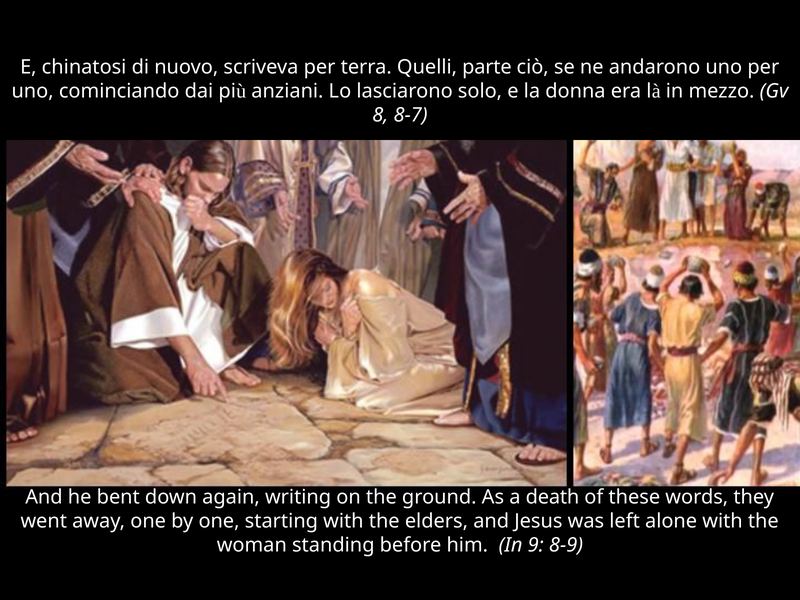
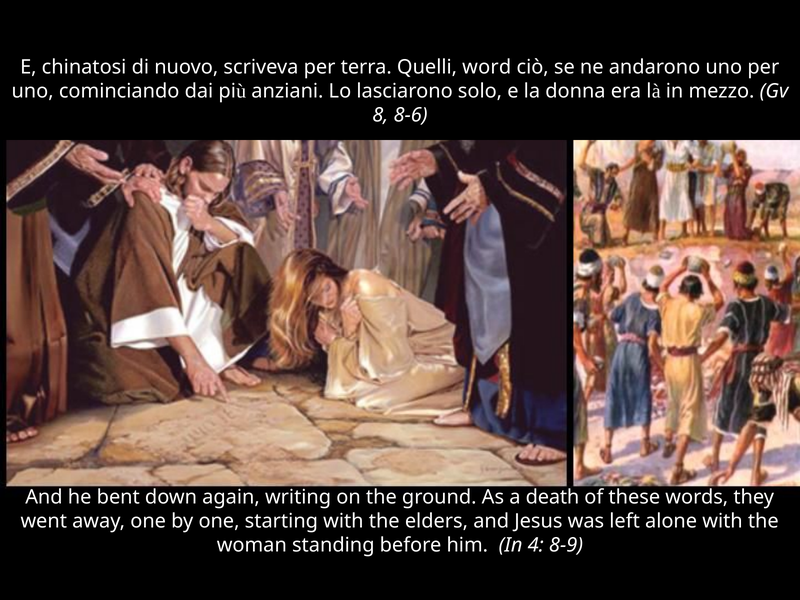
parte: parte -> word
8-7: 8-7 -> 8-6
9: 9 -> 4
